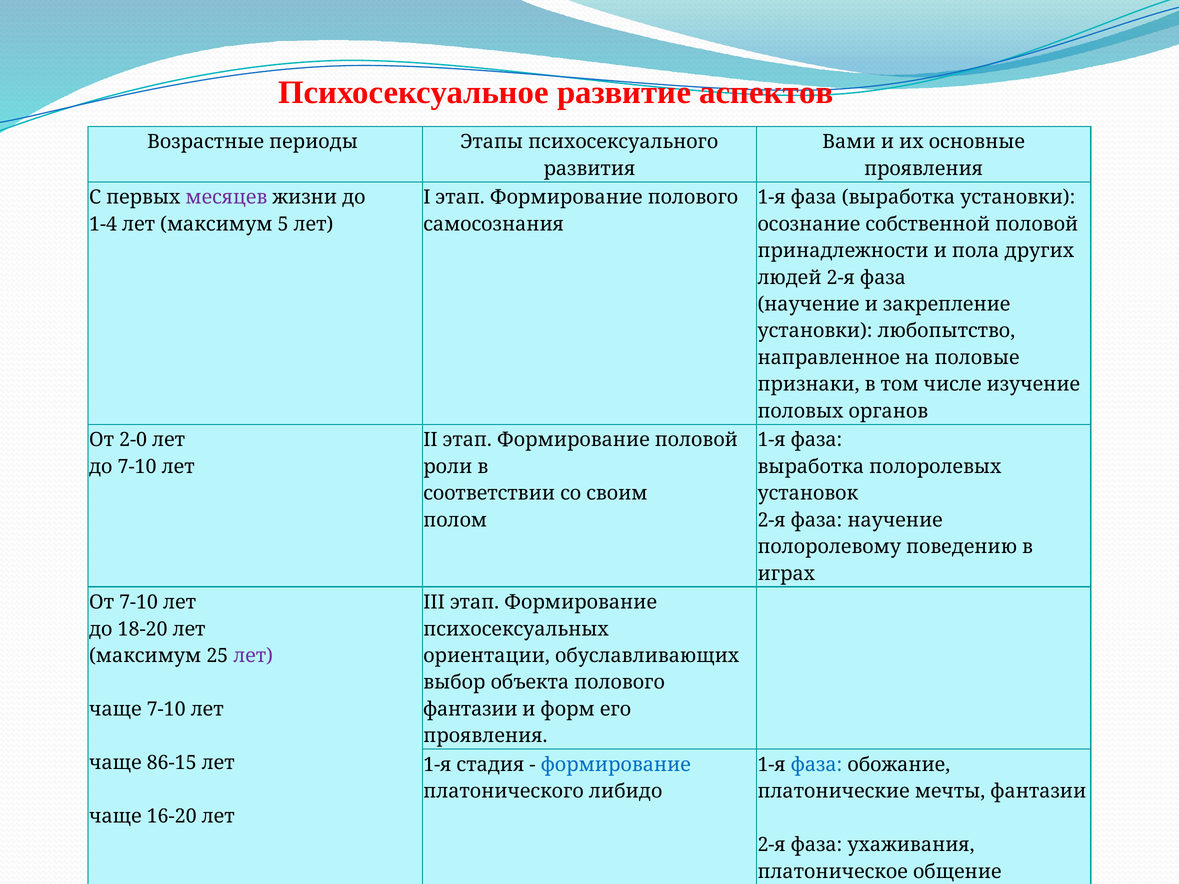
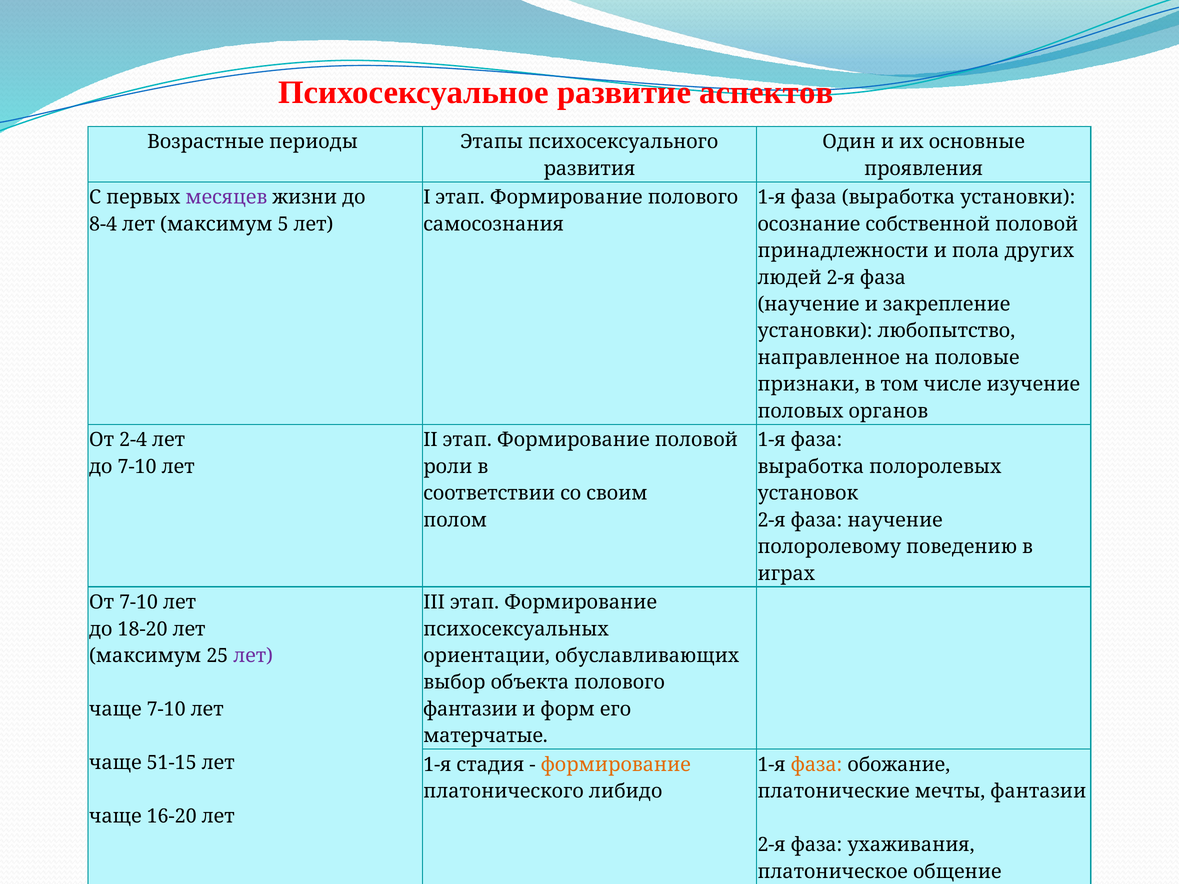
Вами: Вами -> Один
1-4: 1-4 -> 8-4
2-0: 2-0 -> 2-4
проявления at (485, 736): проявления -> матерчатые
86-15: 86-15 -> 51-15
формирование at (616, 765) colour: blue -> orange
фаза at (816, 765) colour: blue -> orange
